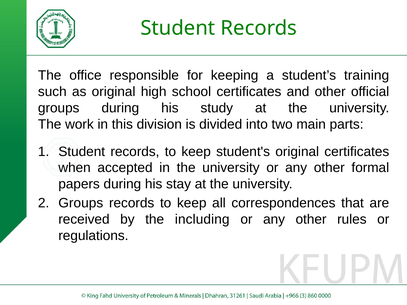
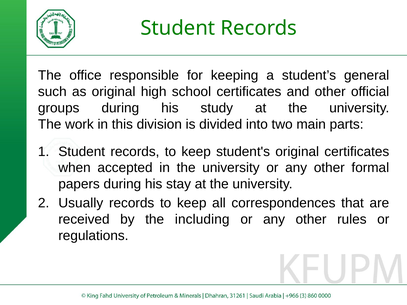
training: training -> general
Groups at (81, 203): Groups -> Usually
